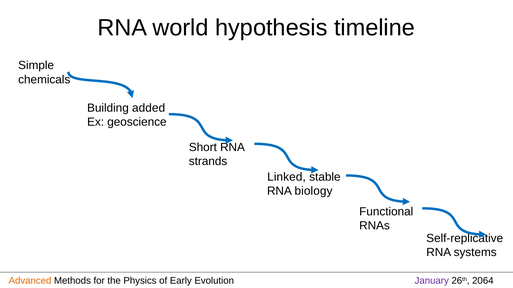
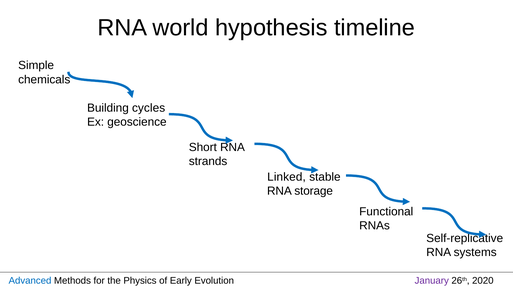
added: added -> cycles
biology: biology -> storage
Advanced colour: orange -> blue
2064: 2064 -> 2020
